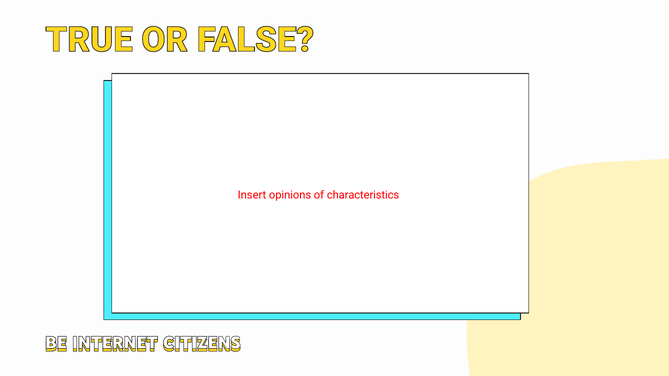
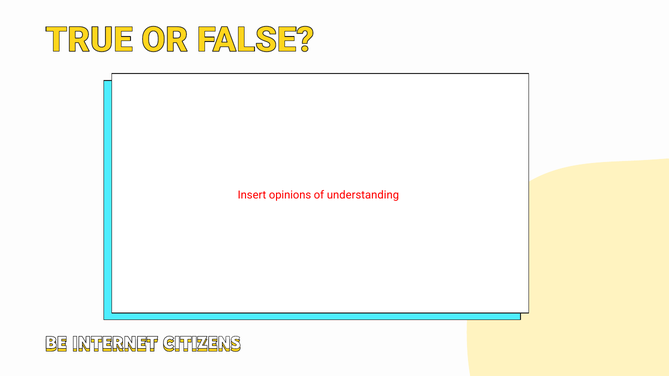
characteristics: characteristics -> understanding
